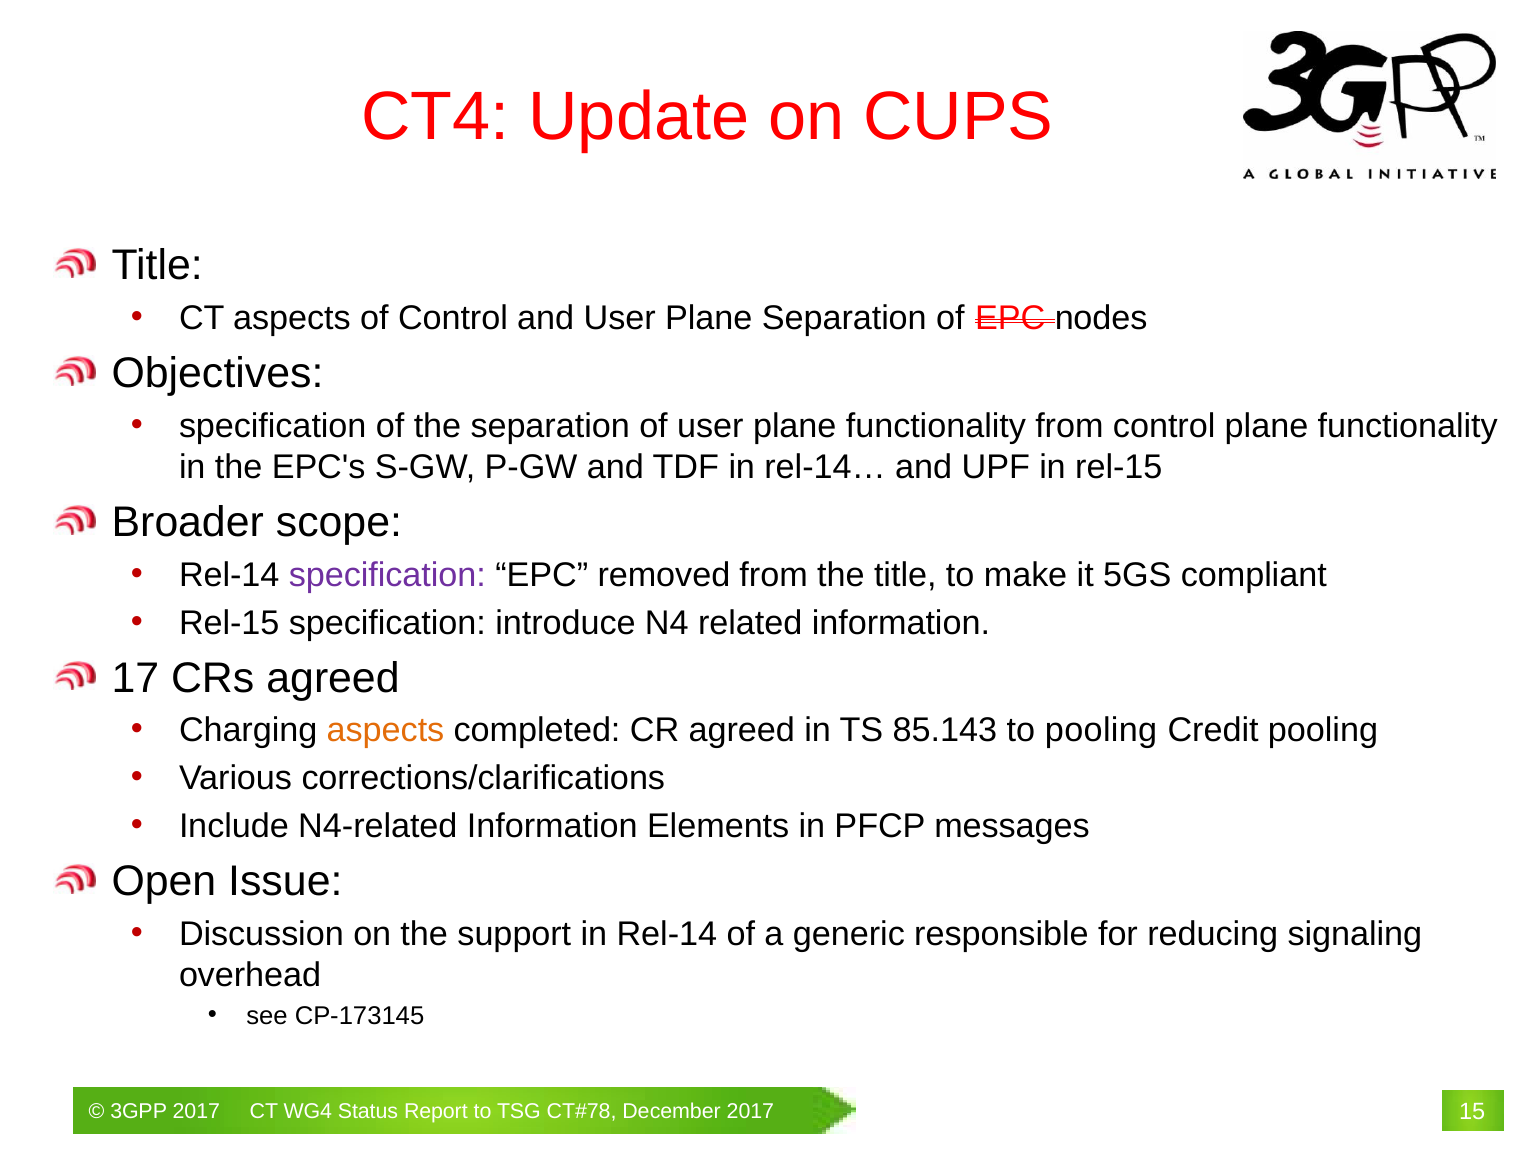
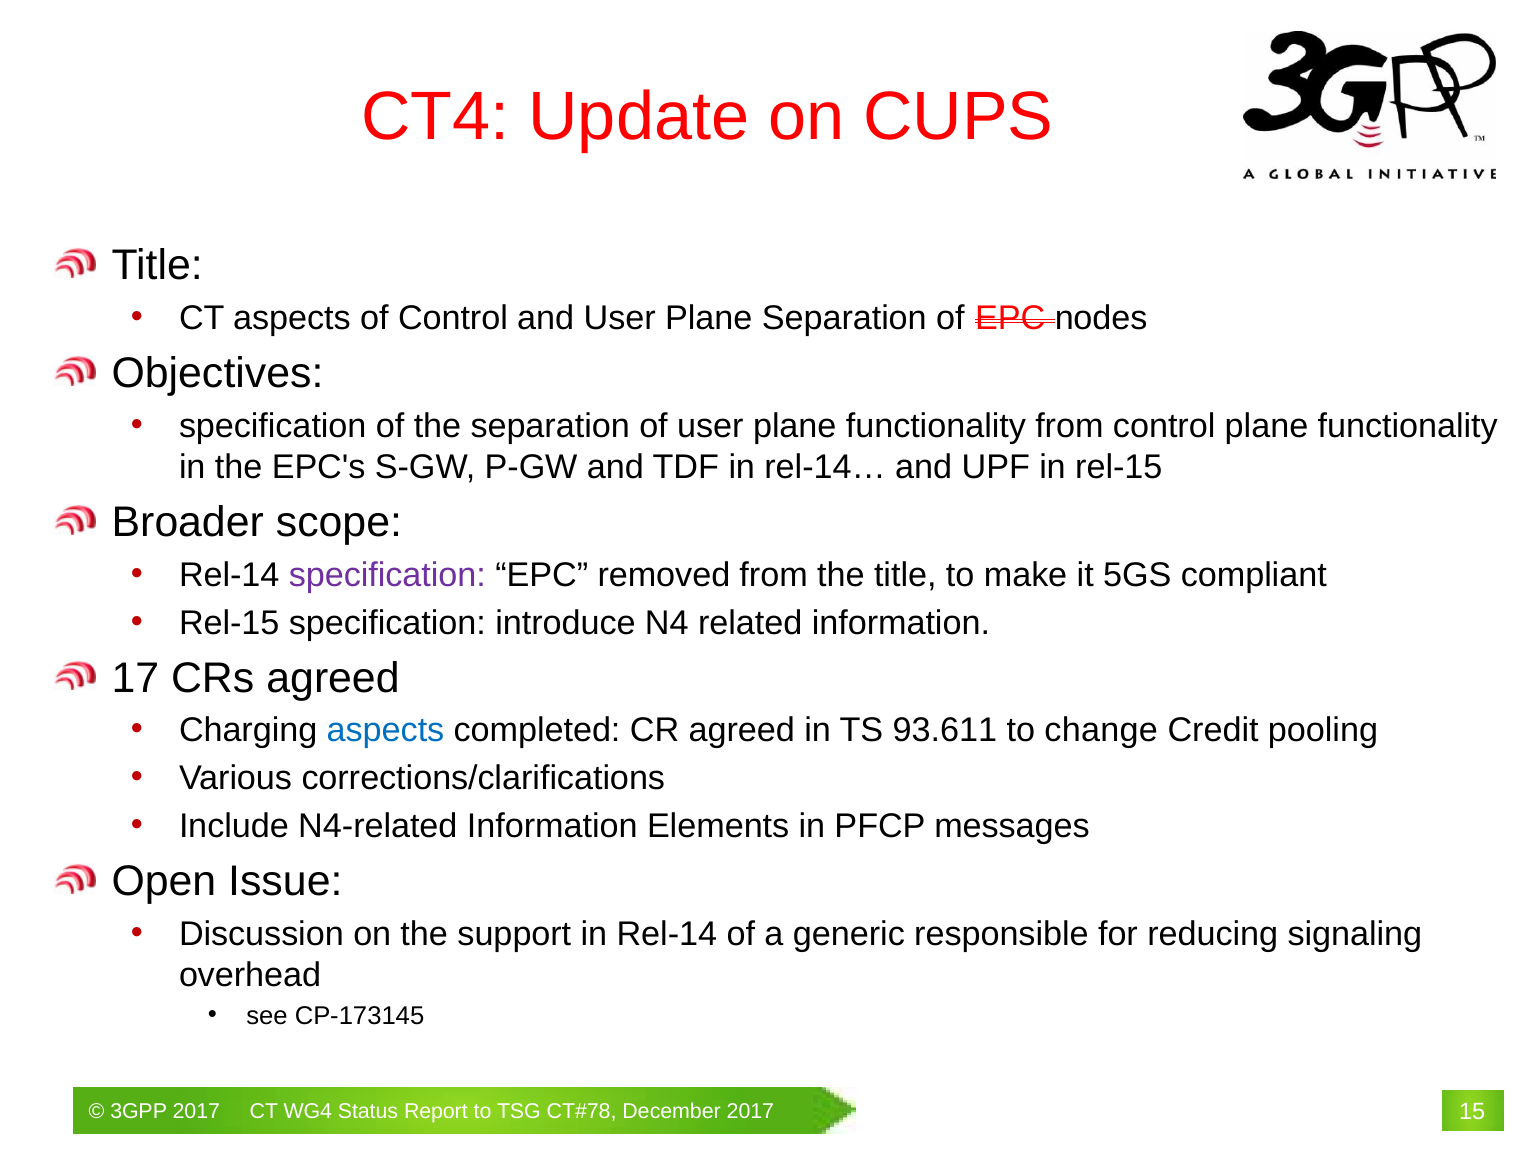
aspects at (385, 731) colour: orange -> blue
85.143: 85.143 -> 93.611
to pooling: pooling -> change
